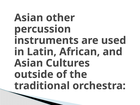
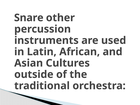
Asian at (29, 18): Asian -> Snare
